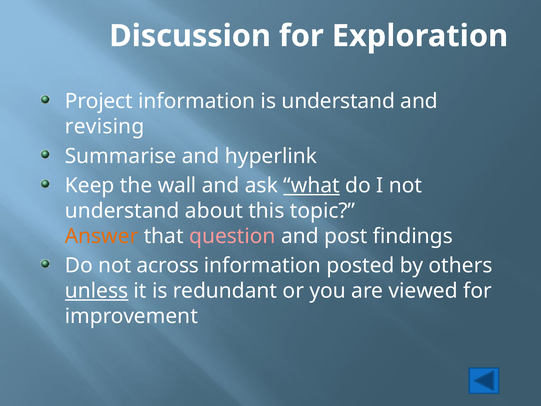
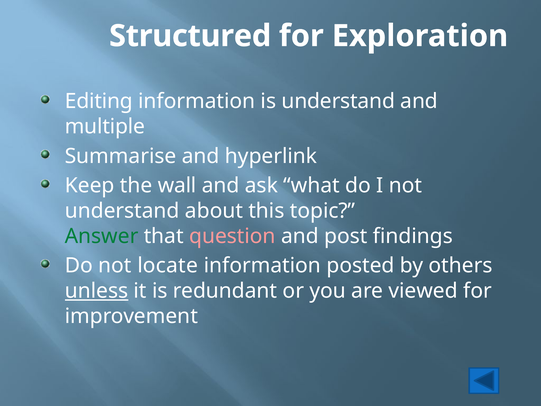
Discussion: Discussion -> Structured
Project: Project -> Editing
revising: revising -> multiple
what underline: present -> none
Answer colour: orange -> green
across: across -> locate
